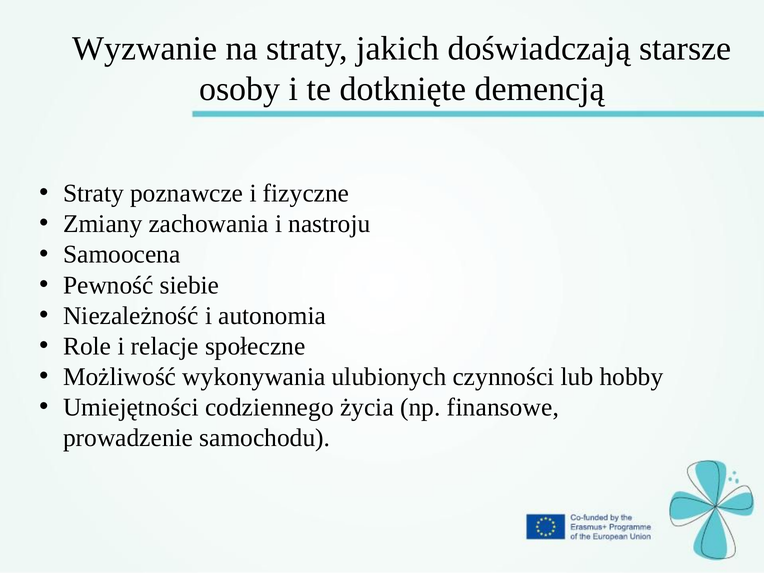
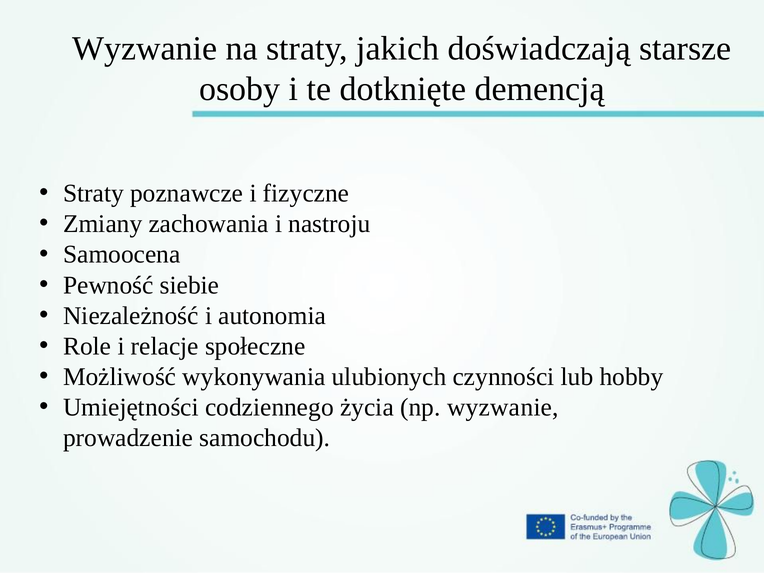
np finansowe: finansowe -> wyzwanie
